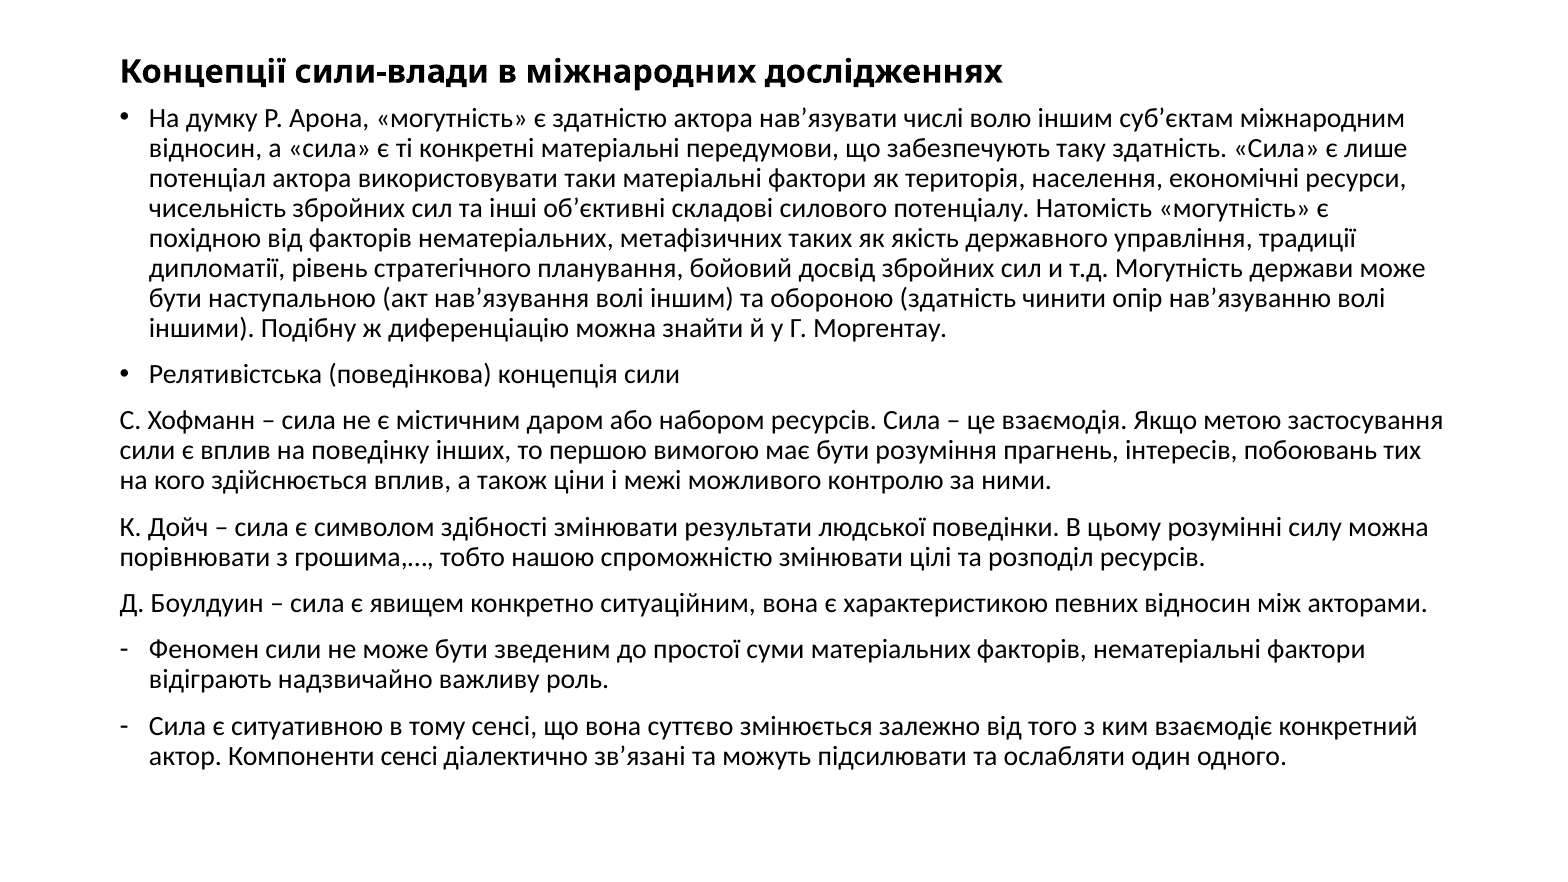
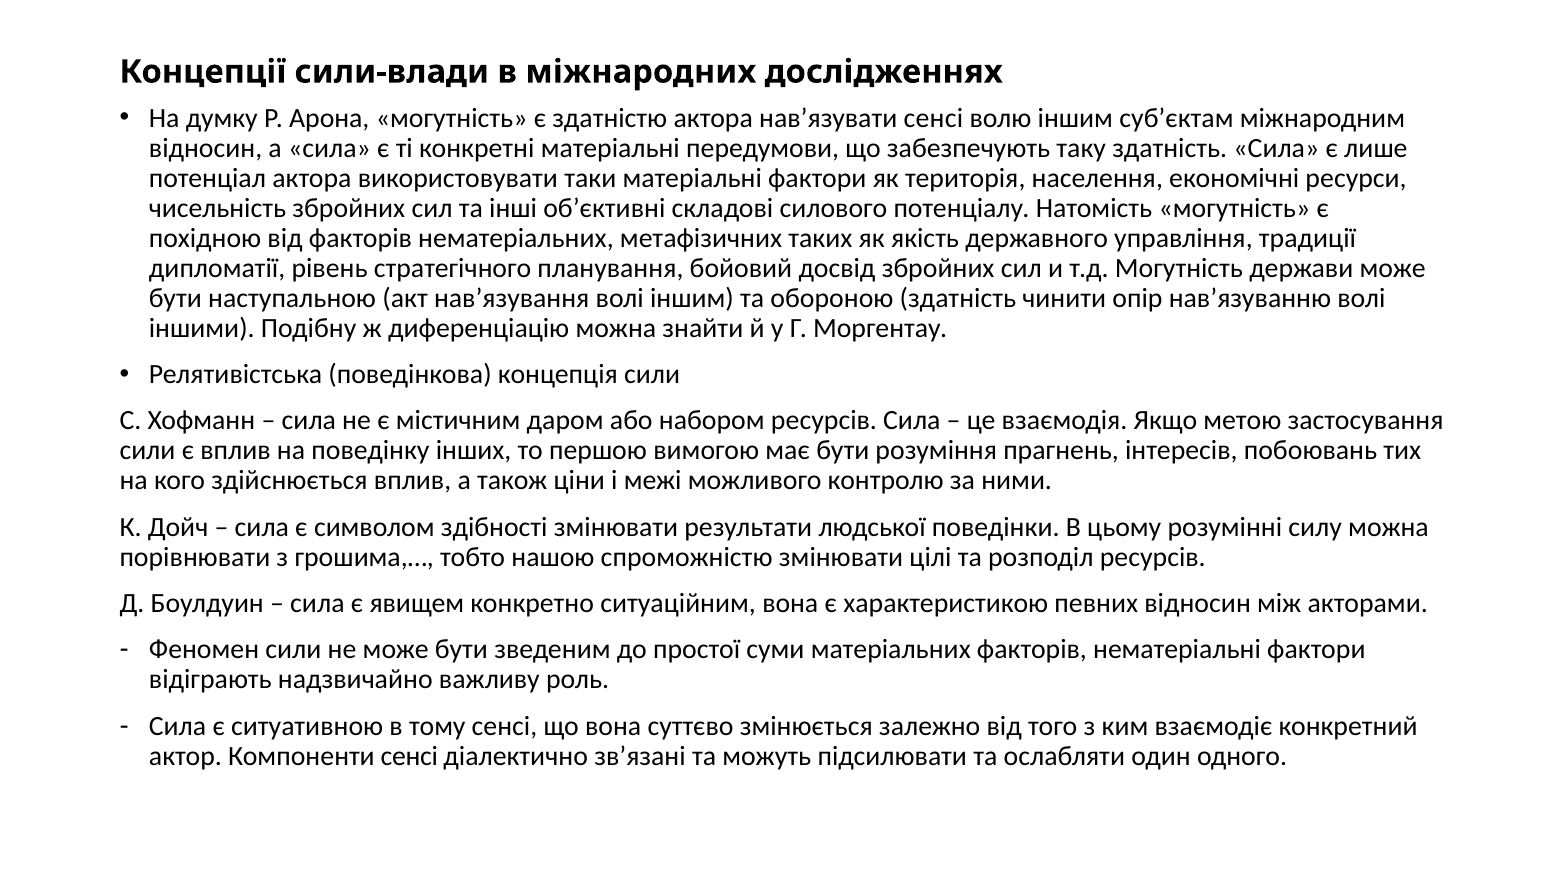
нав’язувати числі: числі -> сенсі
